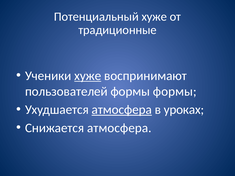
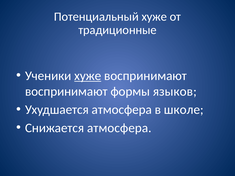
пользователей at (66, 92): пользователей -> воспринимают
формы формы: формы -> языков
атмосфера at (122, 110) underline: present -> none
уроках: уроках -> школе
